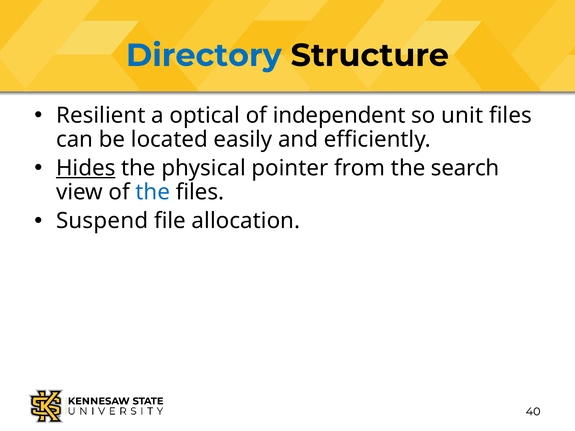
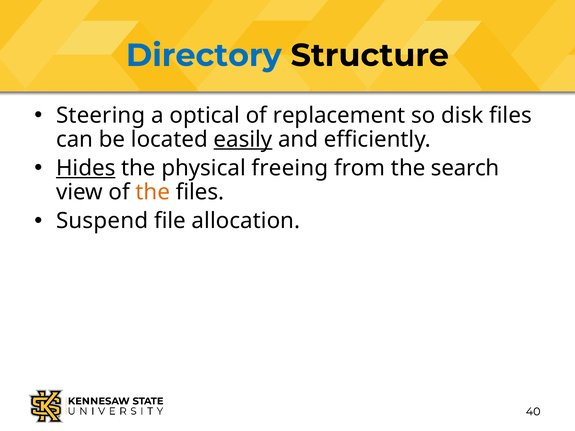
Resilient: Resilient -> Steering
independent: independent -> replacement
unit: unit -> disk
easily underline: none -> present
pointer: pointer -> freeing
the at (153, 192) colour: blue -> orange
